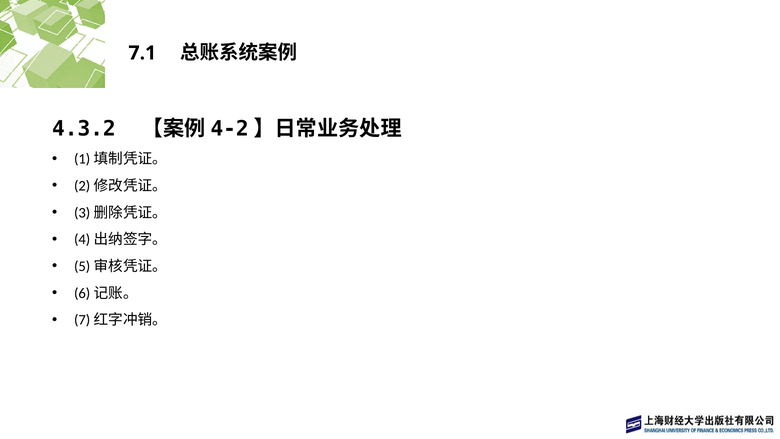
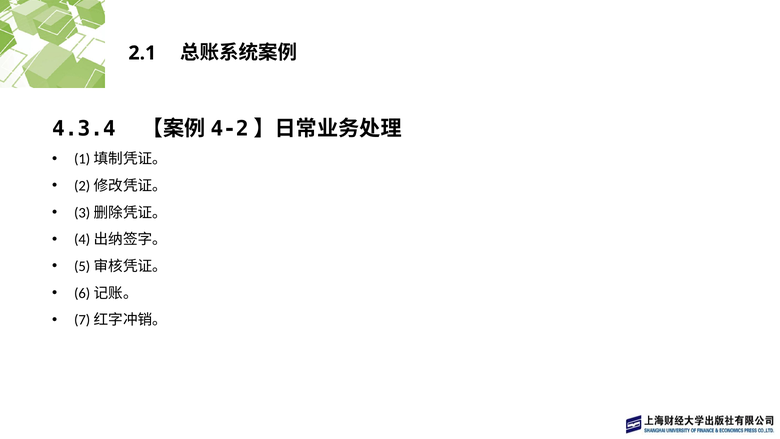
7.1: 7.1 -> 2.1
4.3.2: 4.3.2 -> 4.3.4
